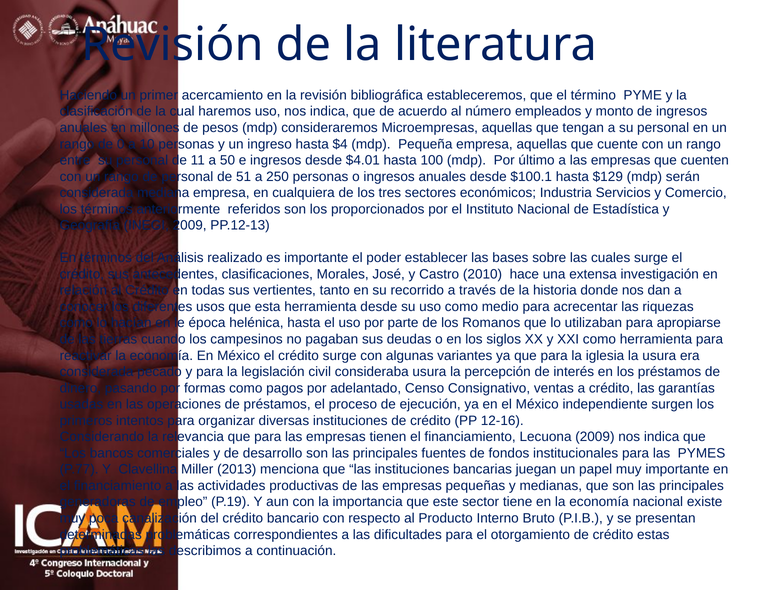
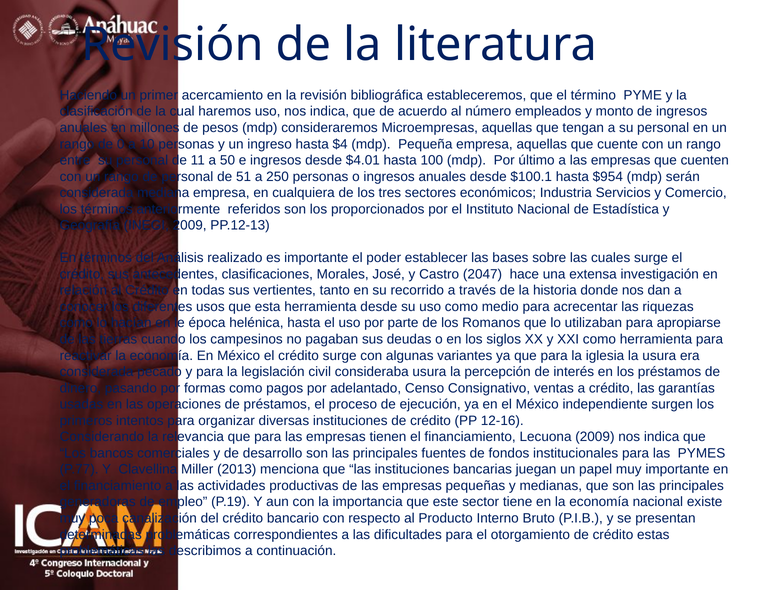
$129: $129 -> $954
2010: 2010 -> 2047
